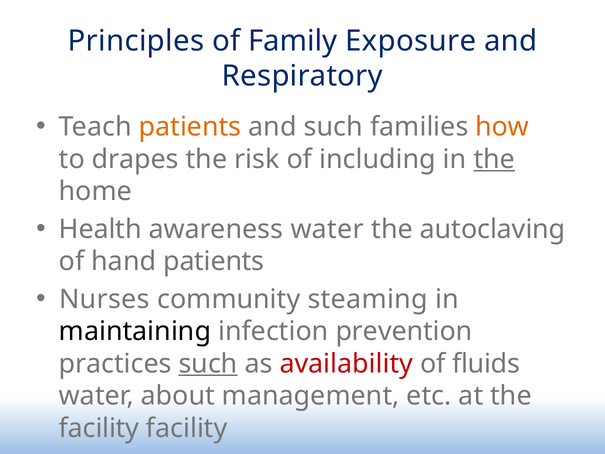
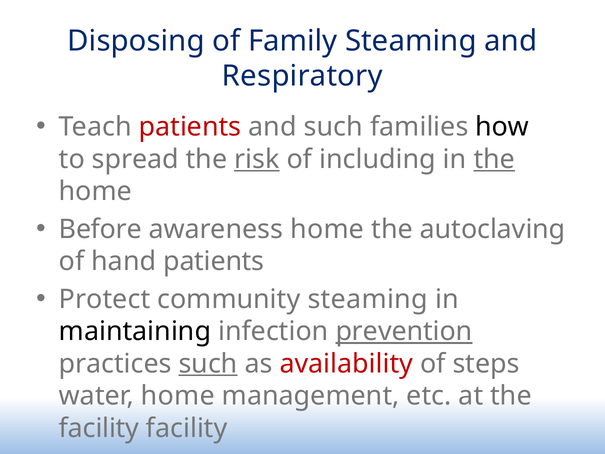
Principles: Principles -> Disposing
Family Exposure: Exposure -> Steaming
patients at (190, 127) colour: orange -> red
how colour: orange -> black
drapes: drapes -> spread
risk underline: none -> present
Health: Health -> Before
awareness water: water -> home
Nurses: Nurses -> Protect
prevention underline: none -> present
fluids: fluids -> steps
water about: about -> home
